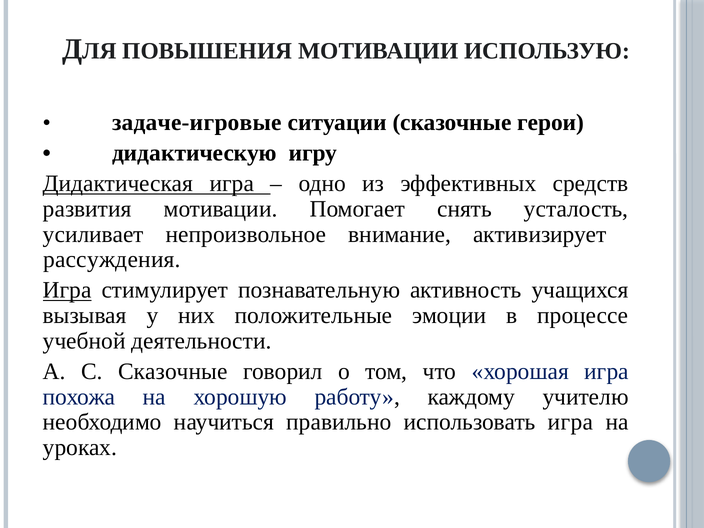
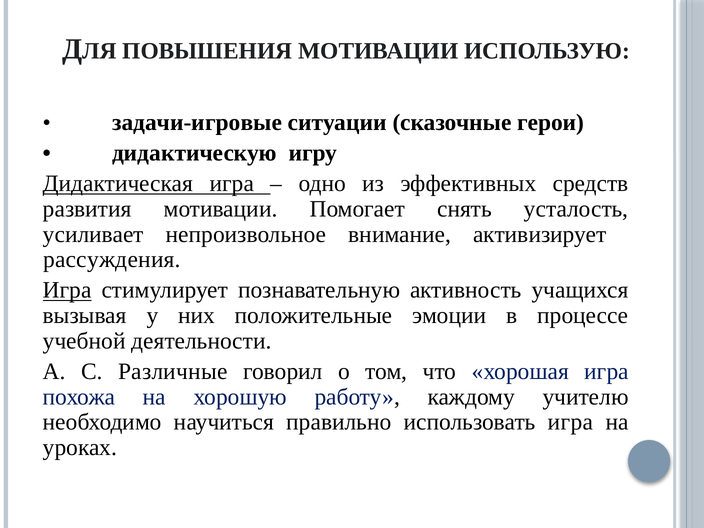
задаче-игровые: задаче-игровые -> задачи-игровые
С Сказочные: Сказочные -> Различные
